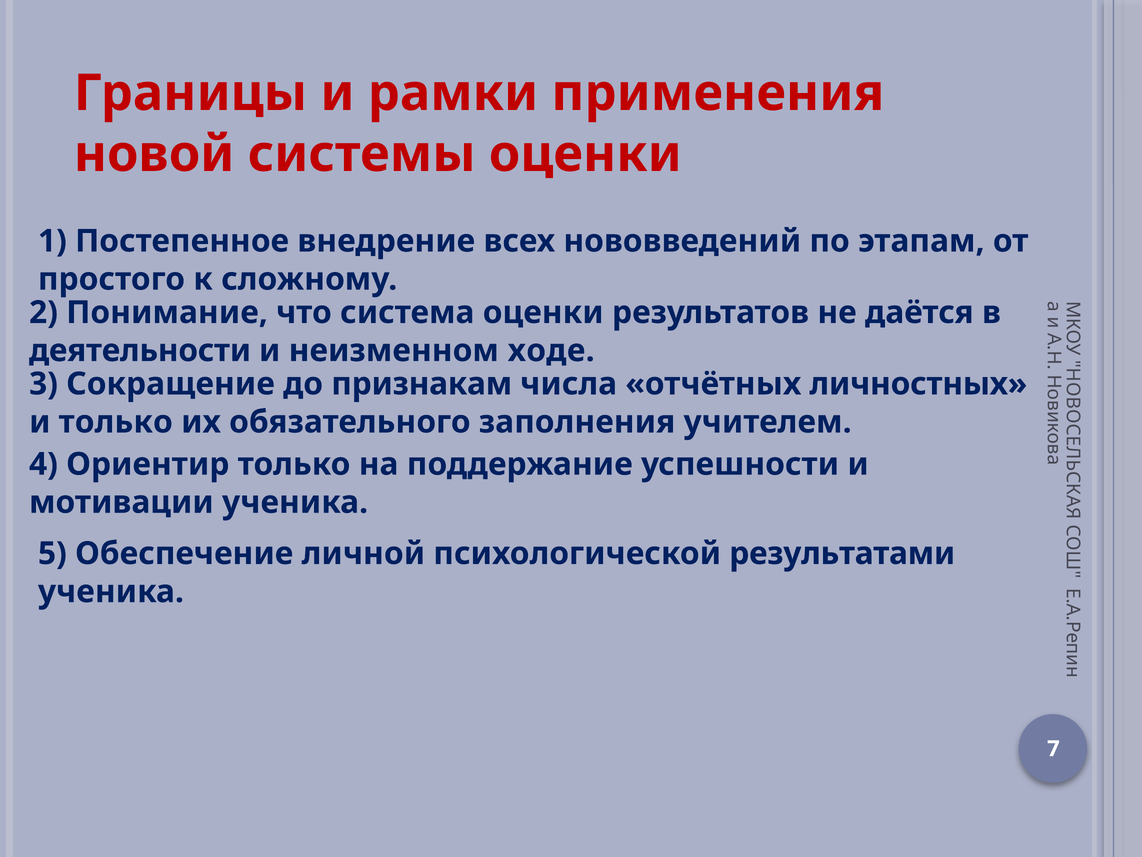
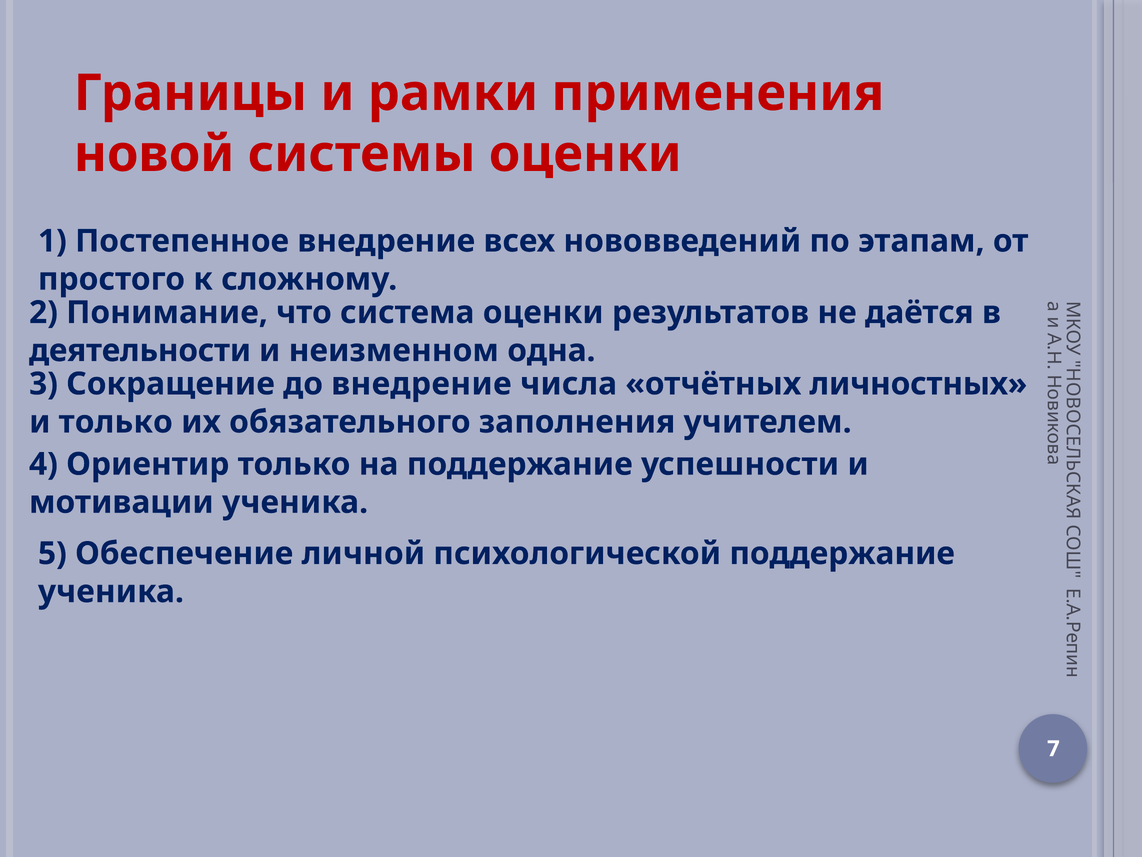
ходе: ходе -> одна
до признакам: признакам -> внедрение
психологической результатами: результатами -> поддержание
